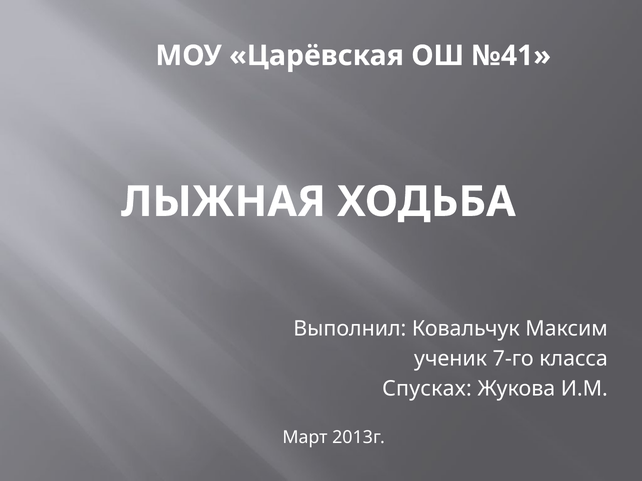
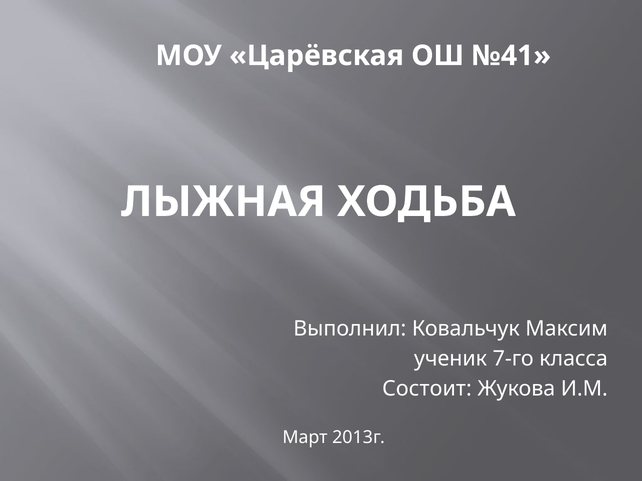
Спусках: Спусках -> Состоит
